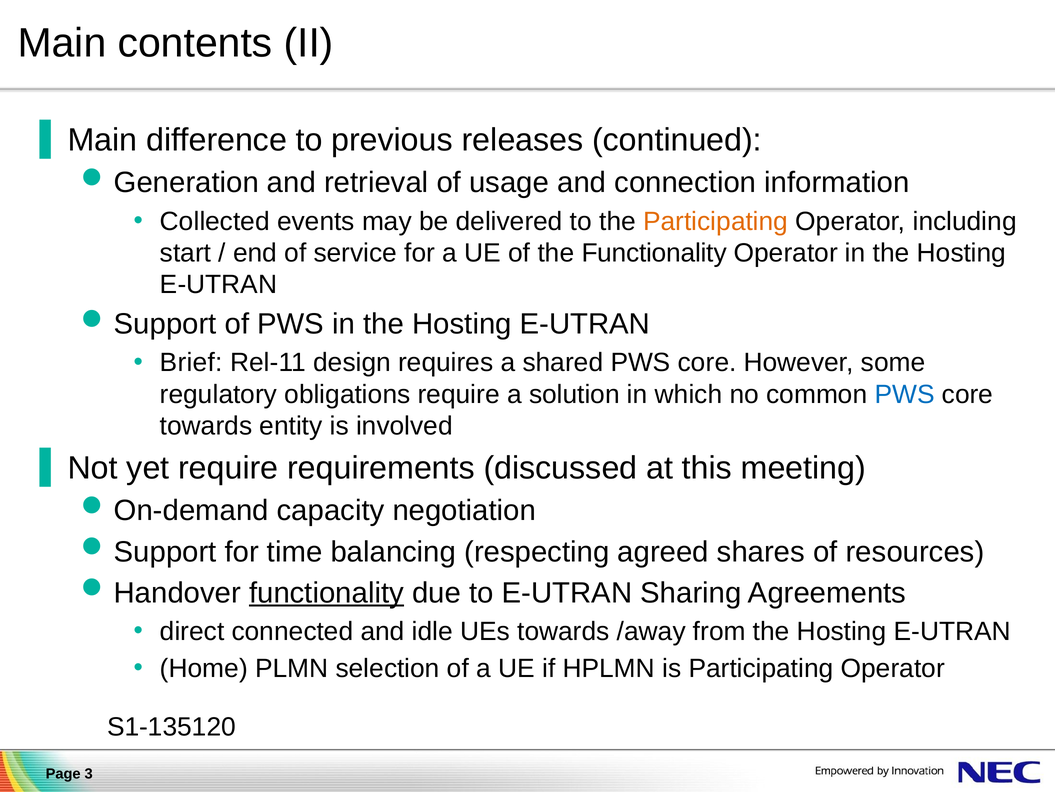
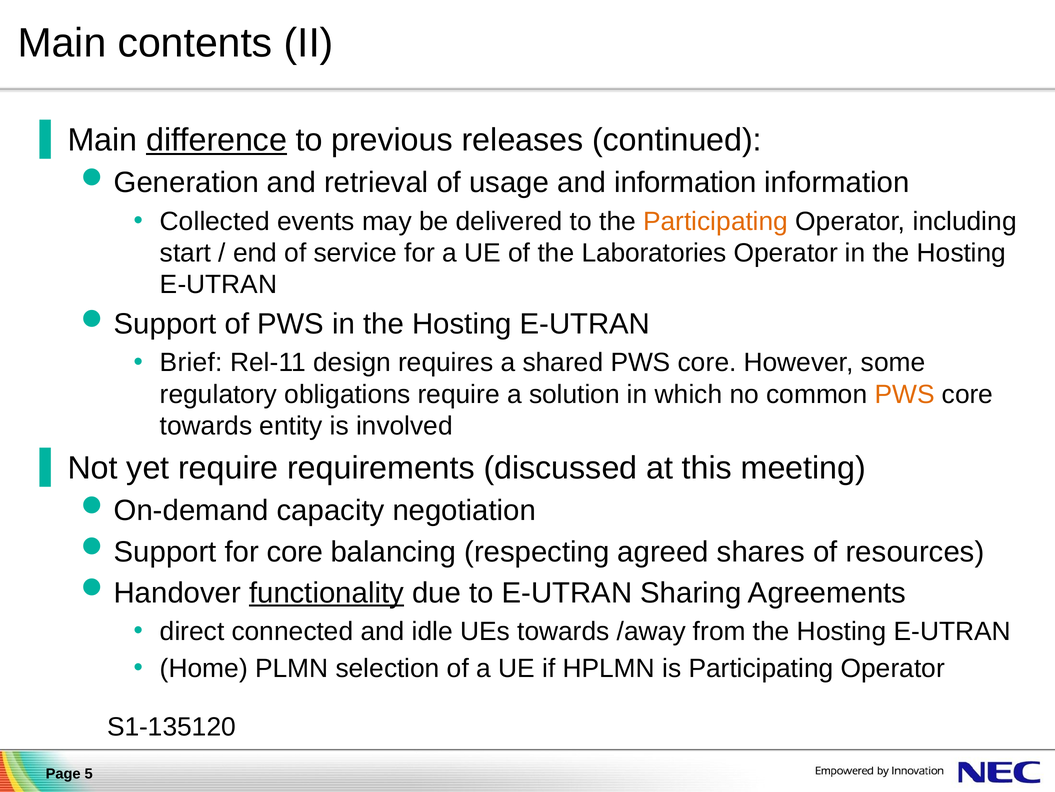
difference underline: none -> present
and connection: connection -> information
the Functionality: Functionality -> Laboratories
PWS at (905, 394) colour: blue -> orange
for time: time -> core
3: 3 -> 5
